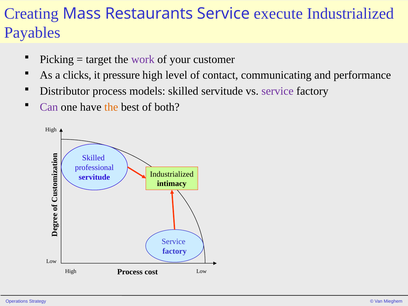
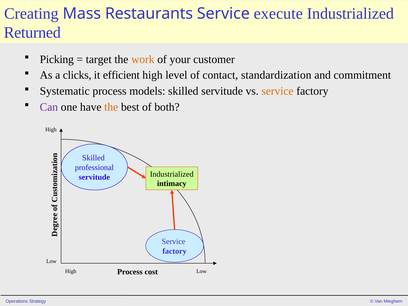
Payables: Payables -> Returned
work colour: purple -> orange
pressure: pressure -> efficient
communicating: communicating -> standardization
performance: performance -> commitment
Distributor: Distributor -> Systematic
service at (277, 91) colour: purple -> orange
